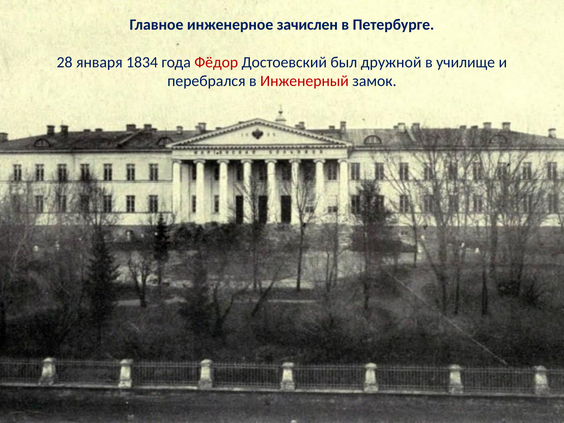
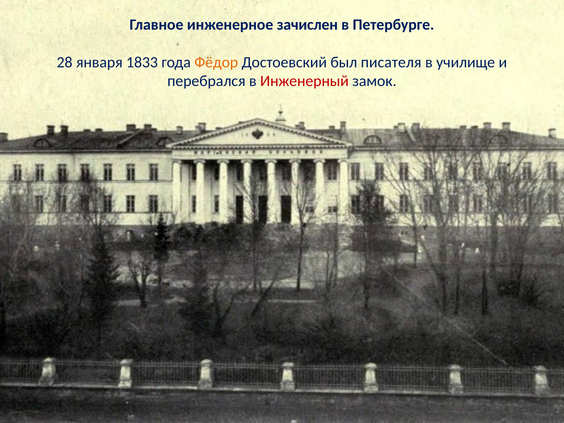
1834: 1834 -> 1833
Фёдор colour: red -> orange
дружной: дружной -> писателя
